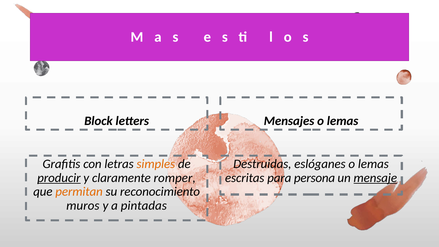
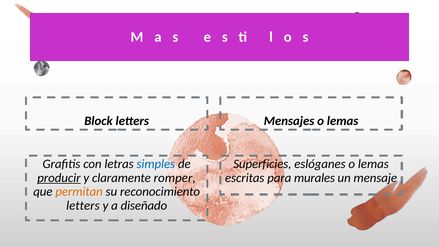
Destruidas: Destruidas -> Superficies
simples colour: orange -> blue
persona: persona -> murales
mensaje underline: present -> none
muros at (83, 206): muros -> letters
pintadas: pintadas -> diseñado
